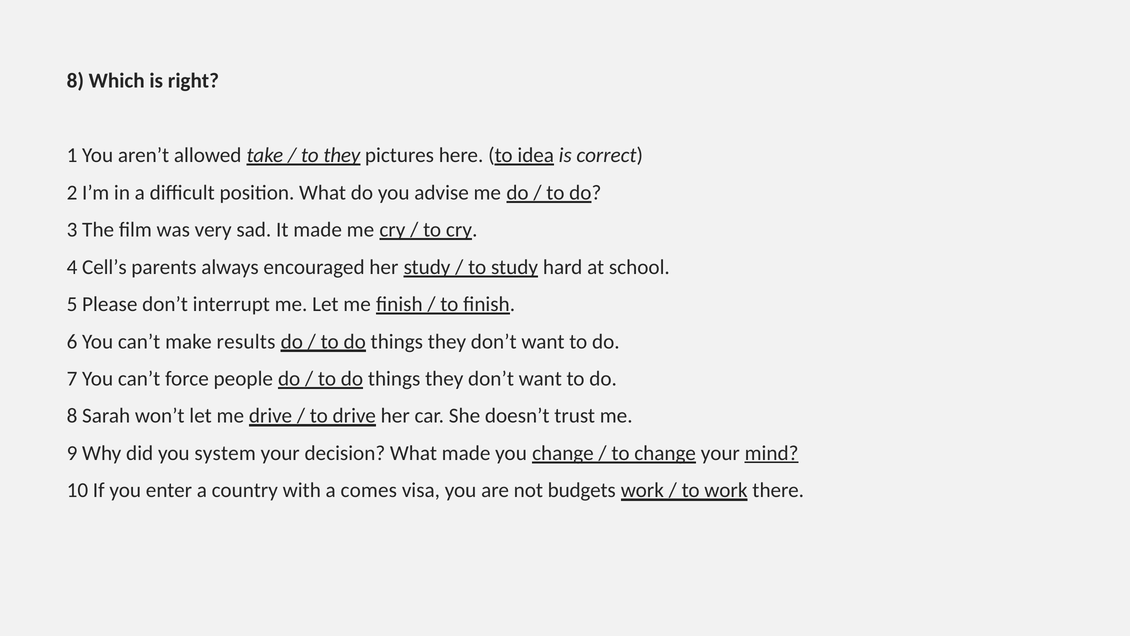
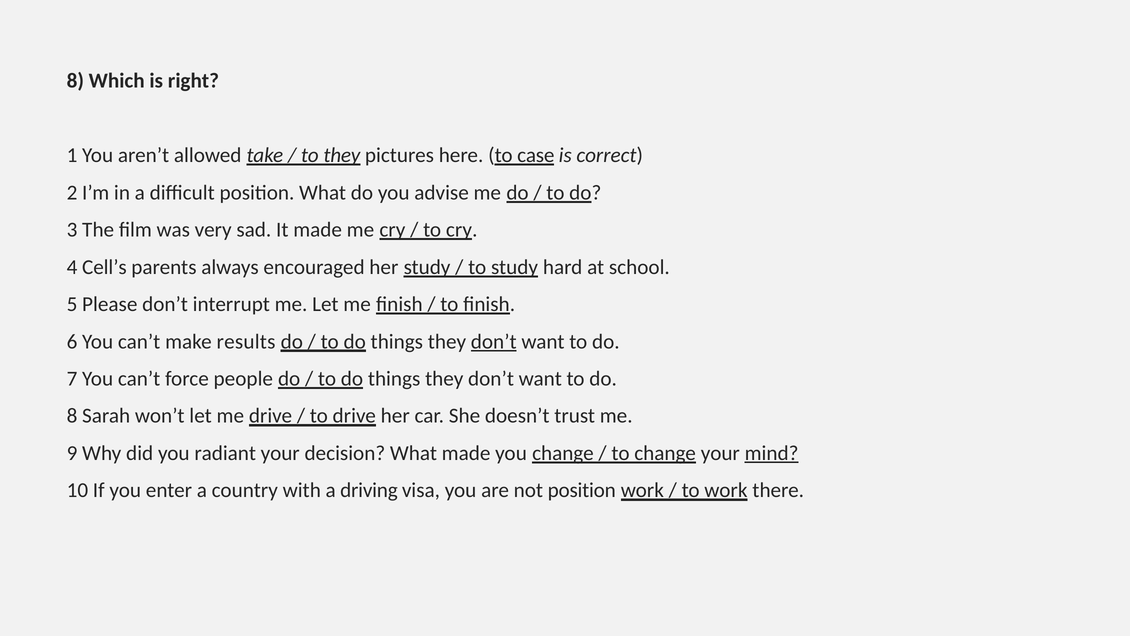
idea: idea -> case
don’t at (494, 341) underline: none -> present
system: system -> radiant
comes: comes -> driving
not budgets: budgets -> position
